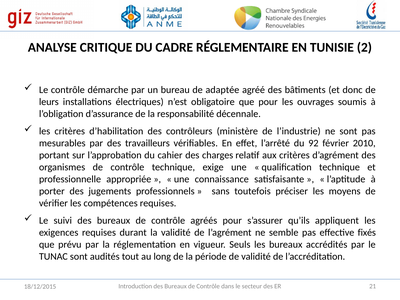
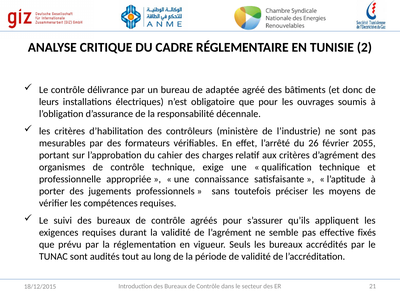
démarche: démarche -> délivrance
travailleurs: travailleurs -> formateurs
92: 92 -> 26
2010: 2010 -> 2055
